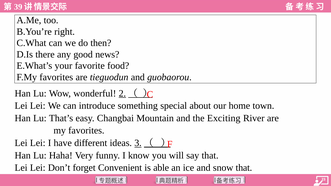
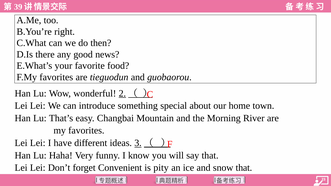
Exciting: Exciting -> Morning
able: able -> pity
